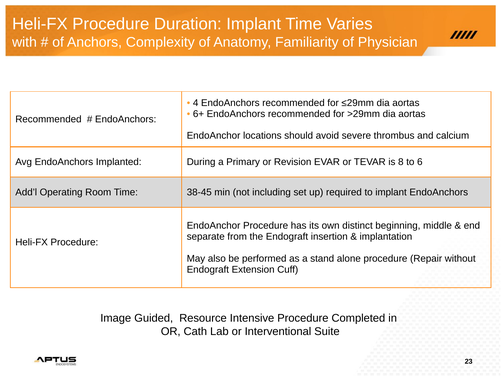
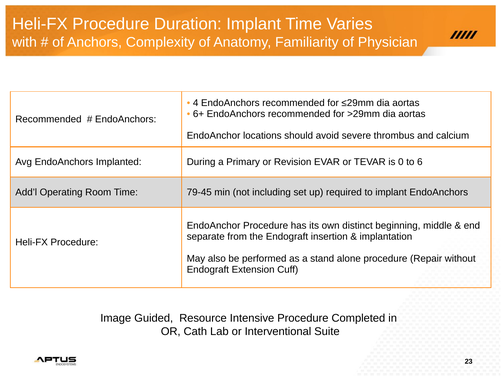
8: 8 -> 0
38-45: 38-45 -> 79-45
